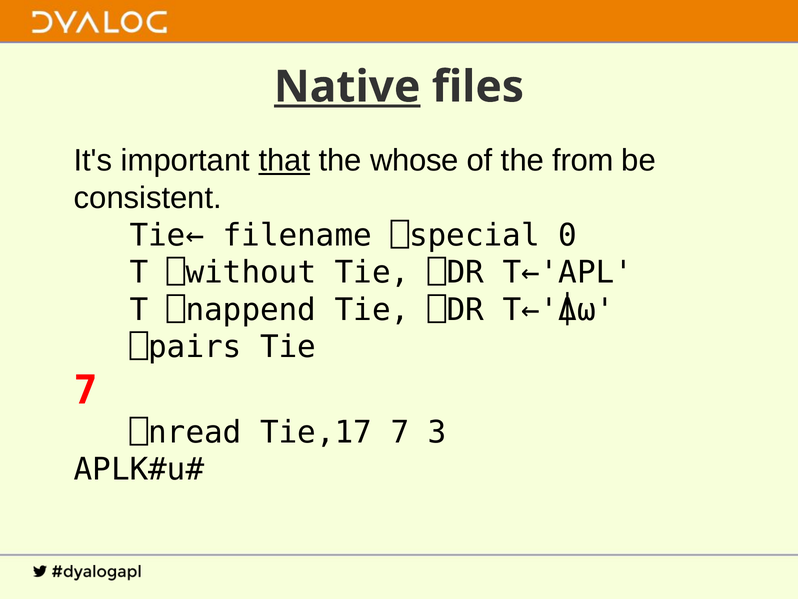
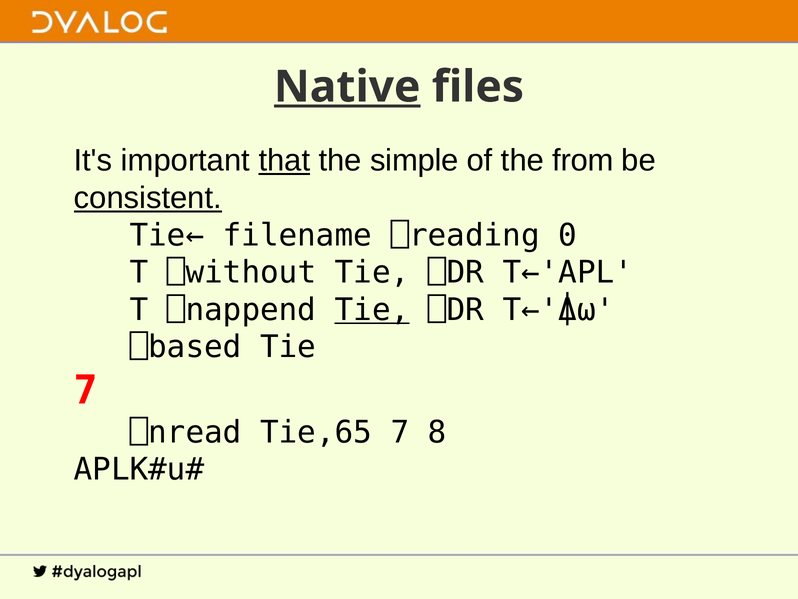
whose: whose -> simple
consistent underline: none -> present
⎕special: ⎕special -> ⎕reading
Tie at (372, 310) underline: none -> present
⎕pairs: ⎕pairs -> ⎕based
Tie,17: Tie,17 -> Tie,65
3: 3 -> 8
